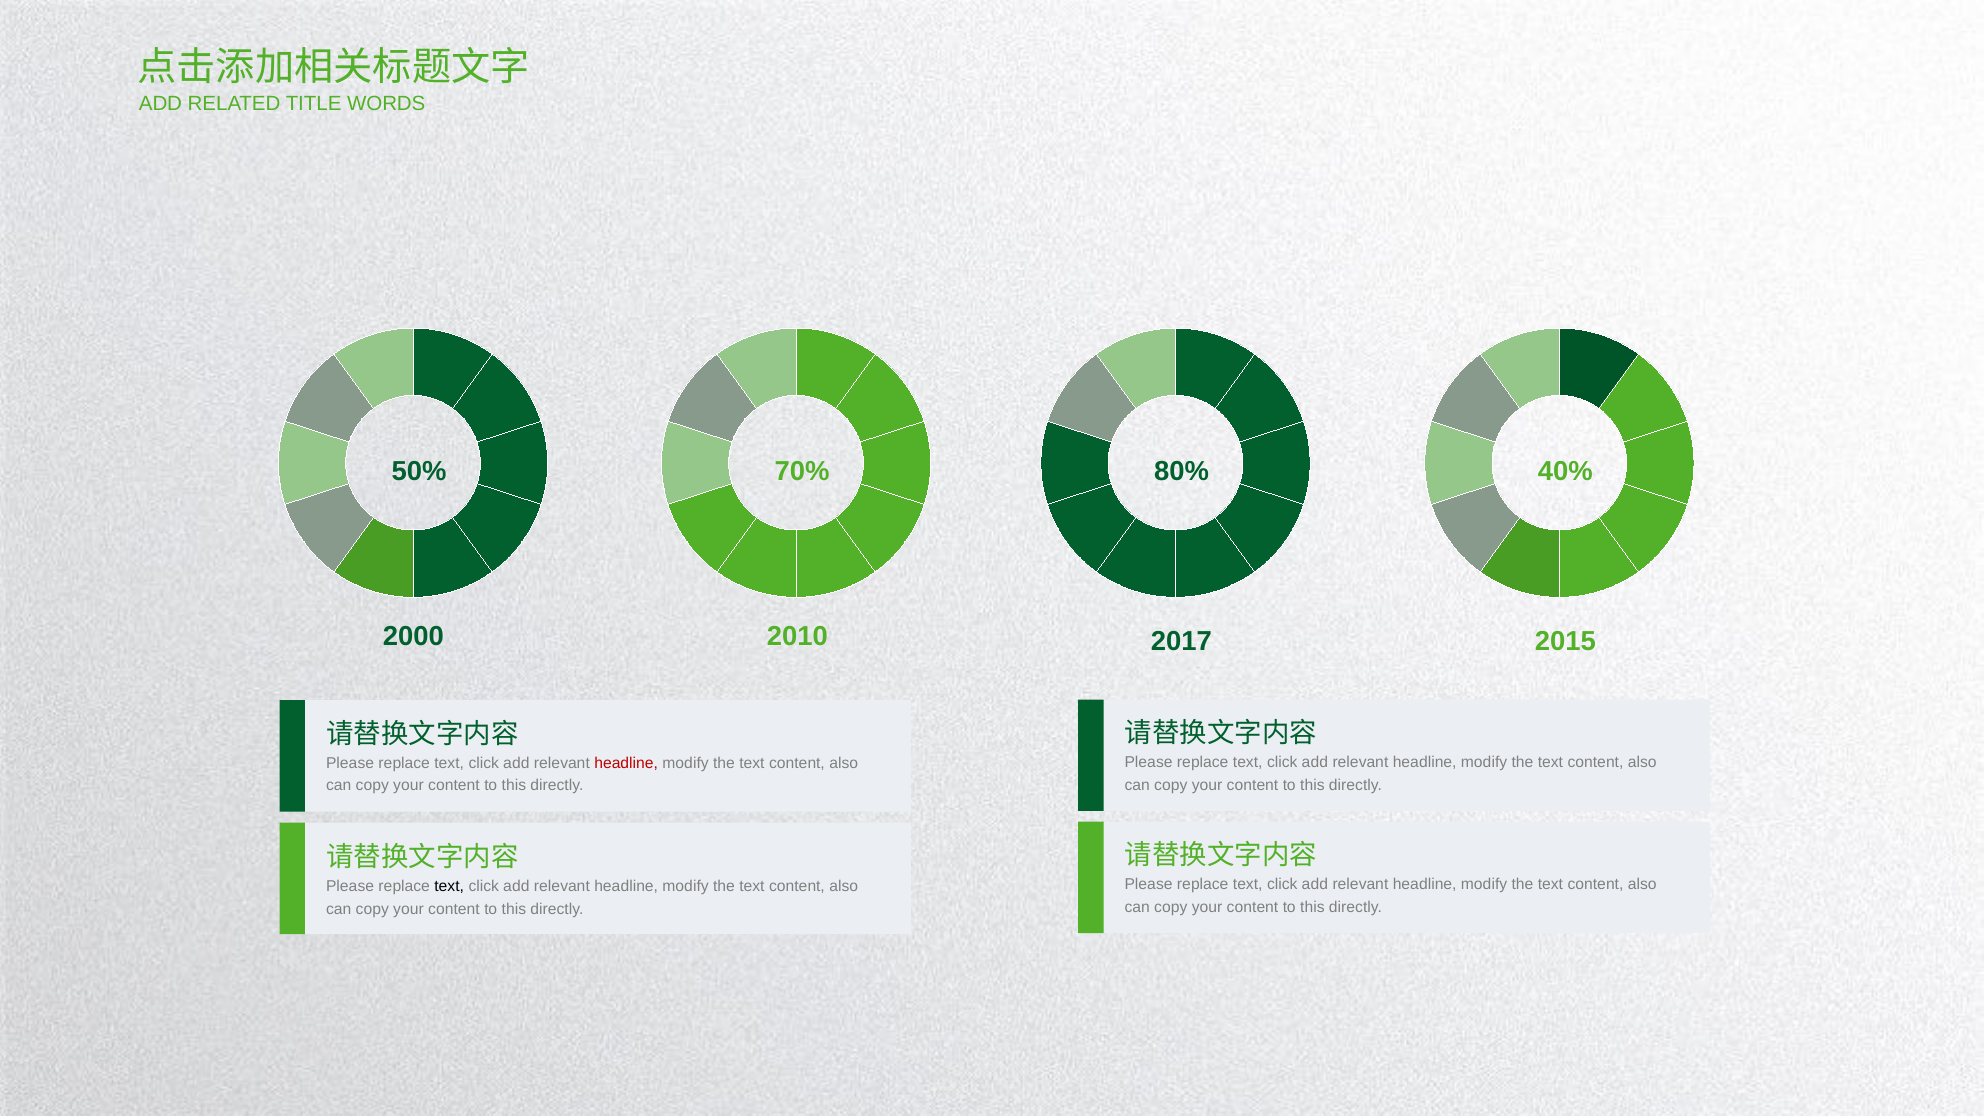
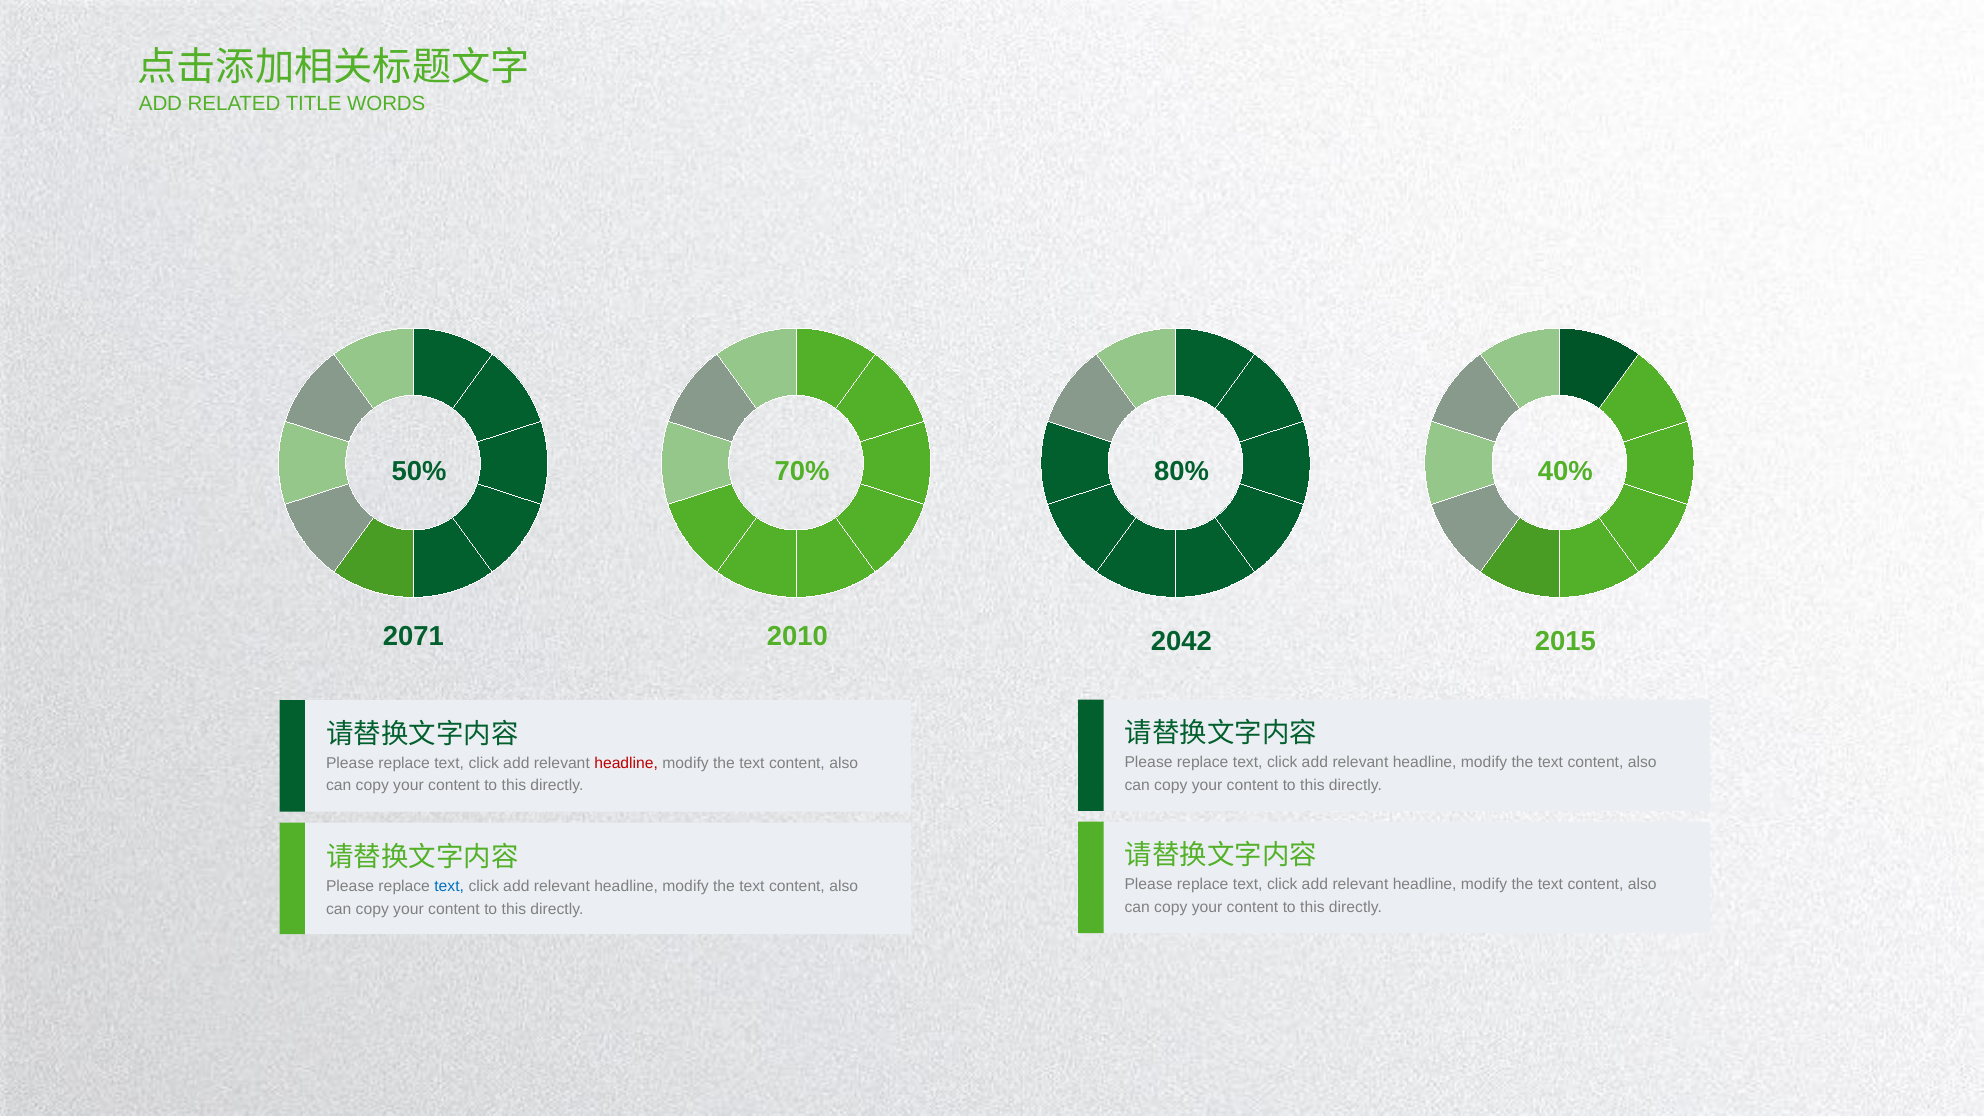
2000: 2000 -> 2071
2017: 2017 -> 2042
text at (449, 886) colour: black -> blue
